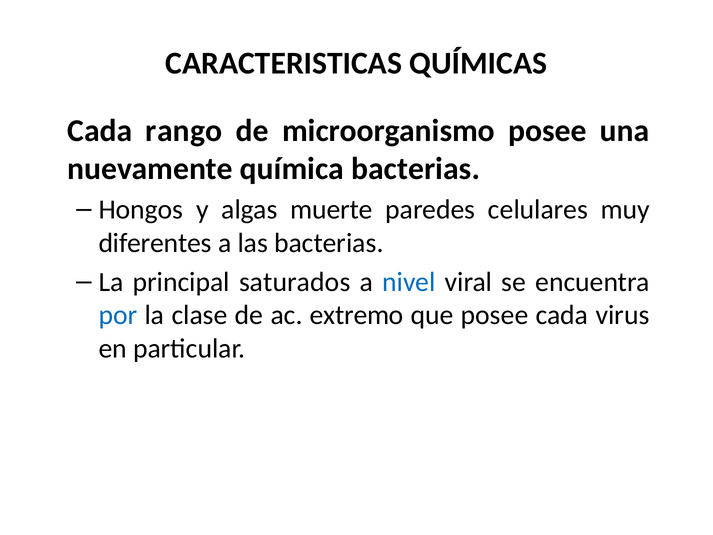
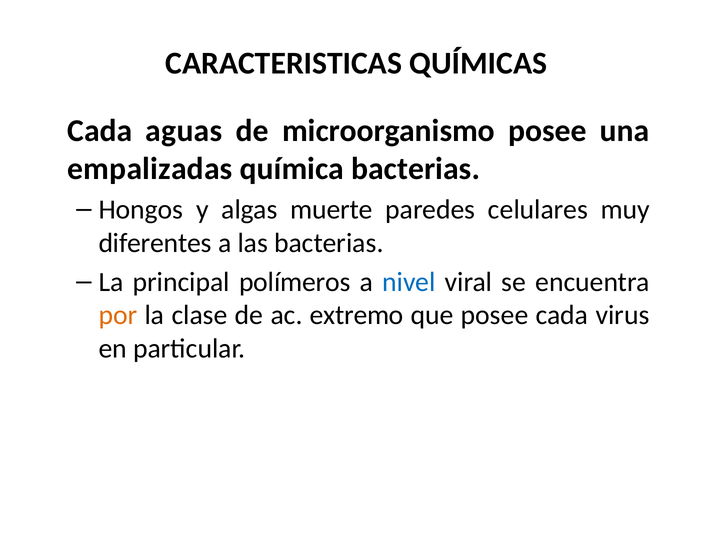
rango: rango -> aguas
nuevamente: nuevamente -> empalizadas
saturados: saturados -> polímeros
por colour: blue -> orange
